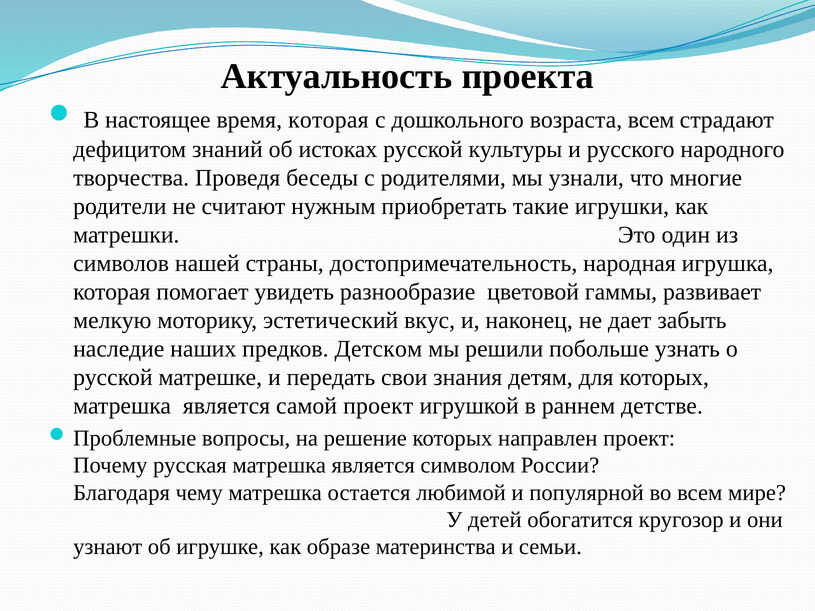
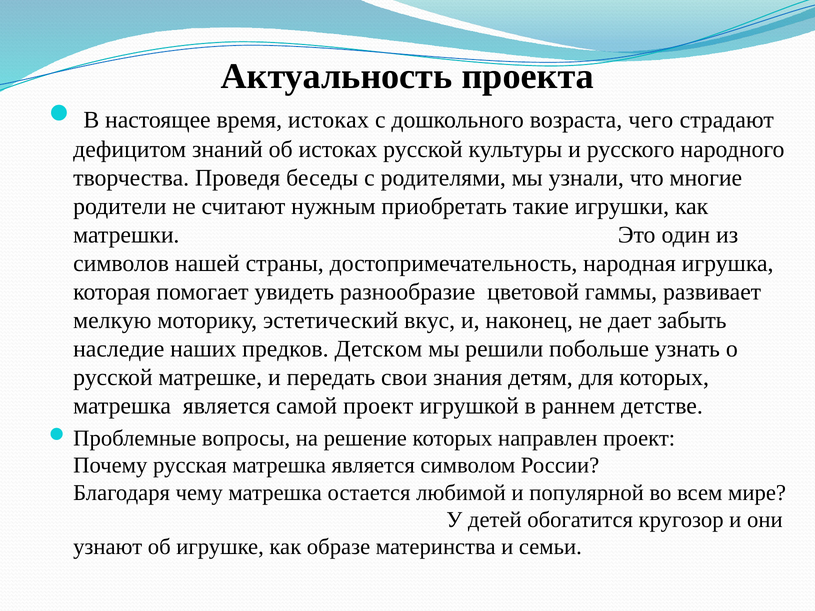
время которая: которая -> истоках
возраста всем: всем -> чего
